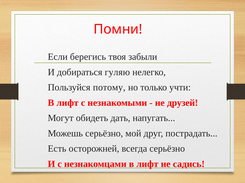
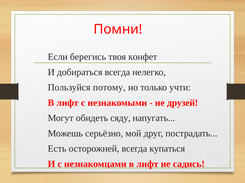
забыли: забыли -> конфет
добираться гуляю: гуляю -> всегда
дать: дать -> сяду
всегда серьёзно: серьёзно -> купаться
